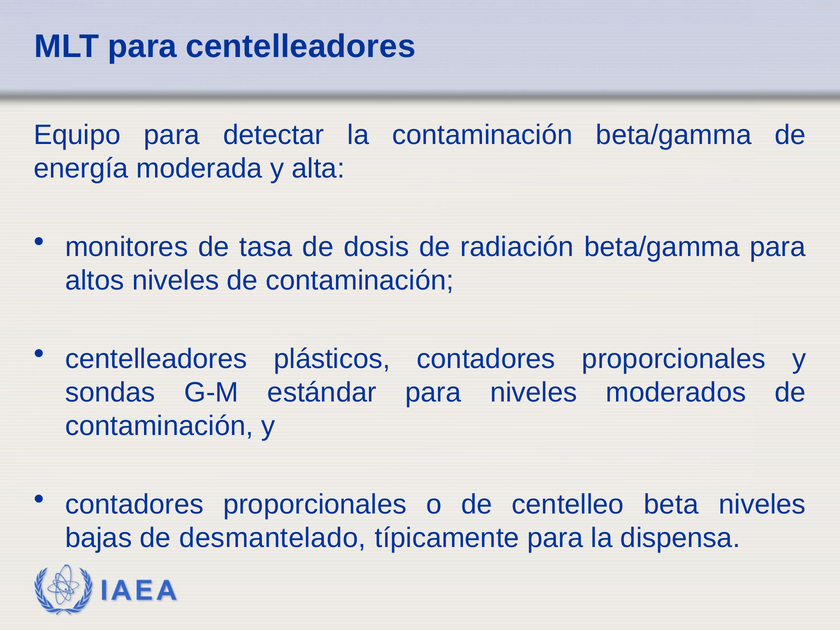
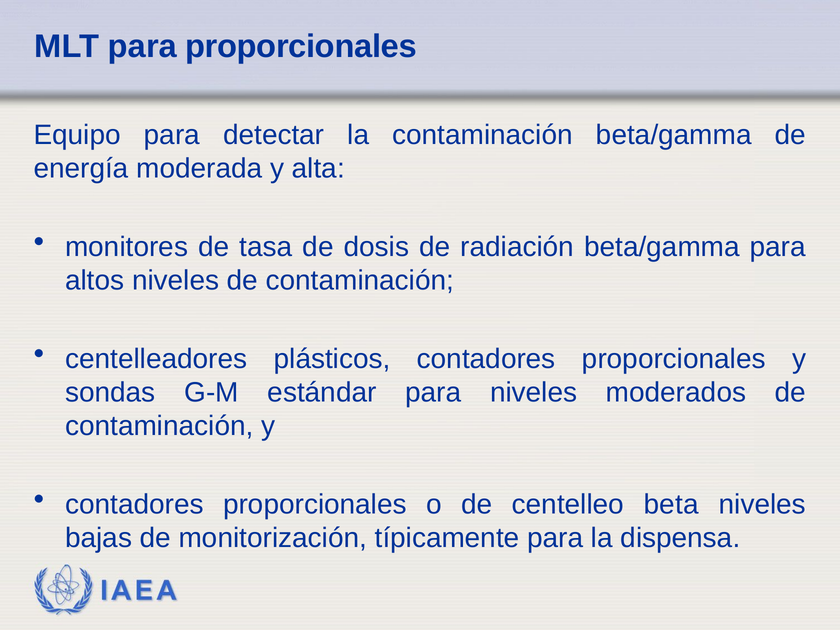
para centelleadores: centelleadores -> proporcionales
desmantelado: desmantelado -> monitorización
